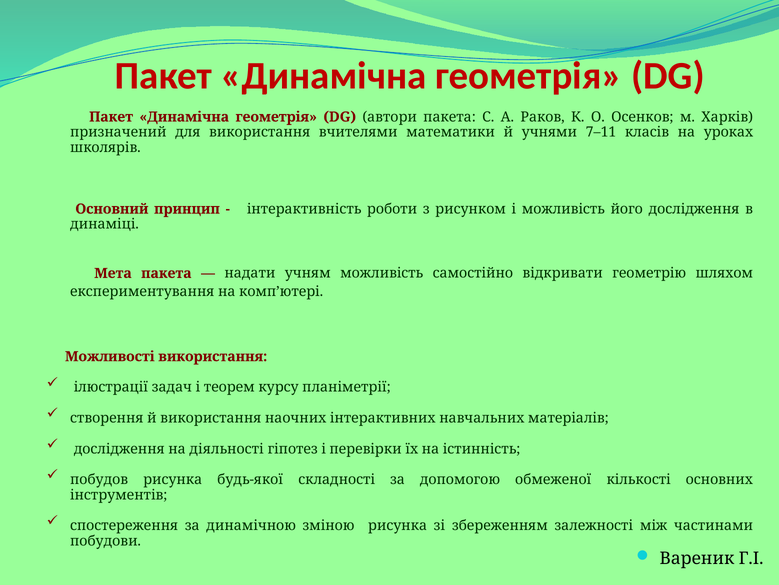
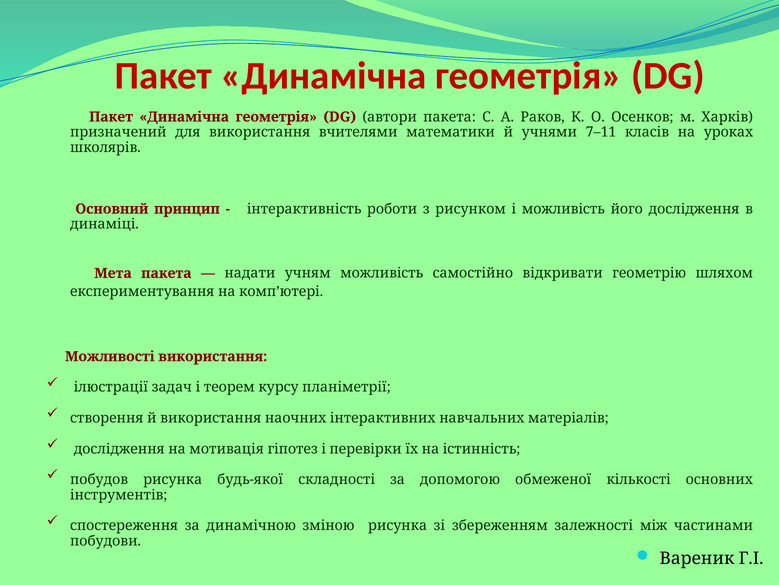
діяльності: діяльності -> мотивація
